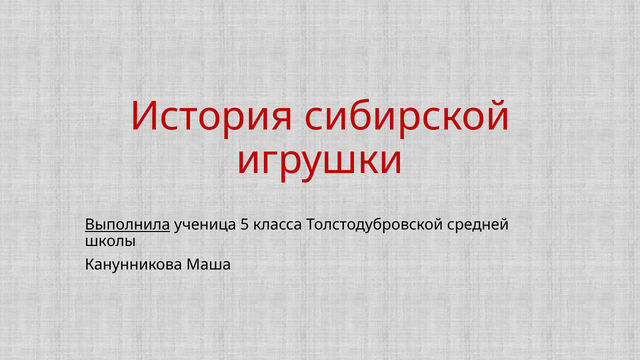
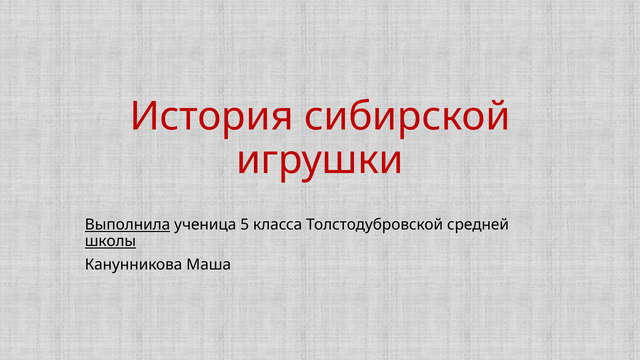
школы underline: none -> present
